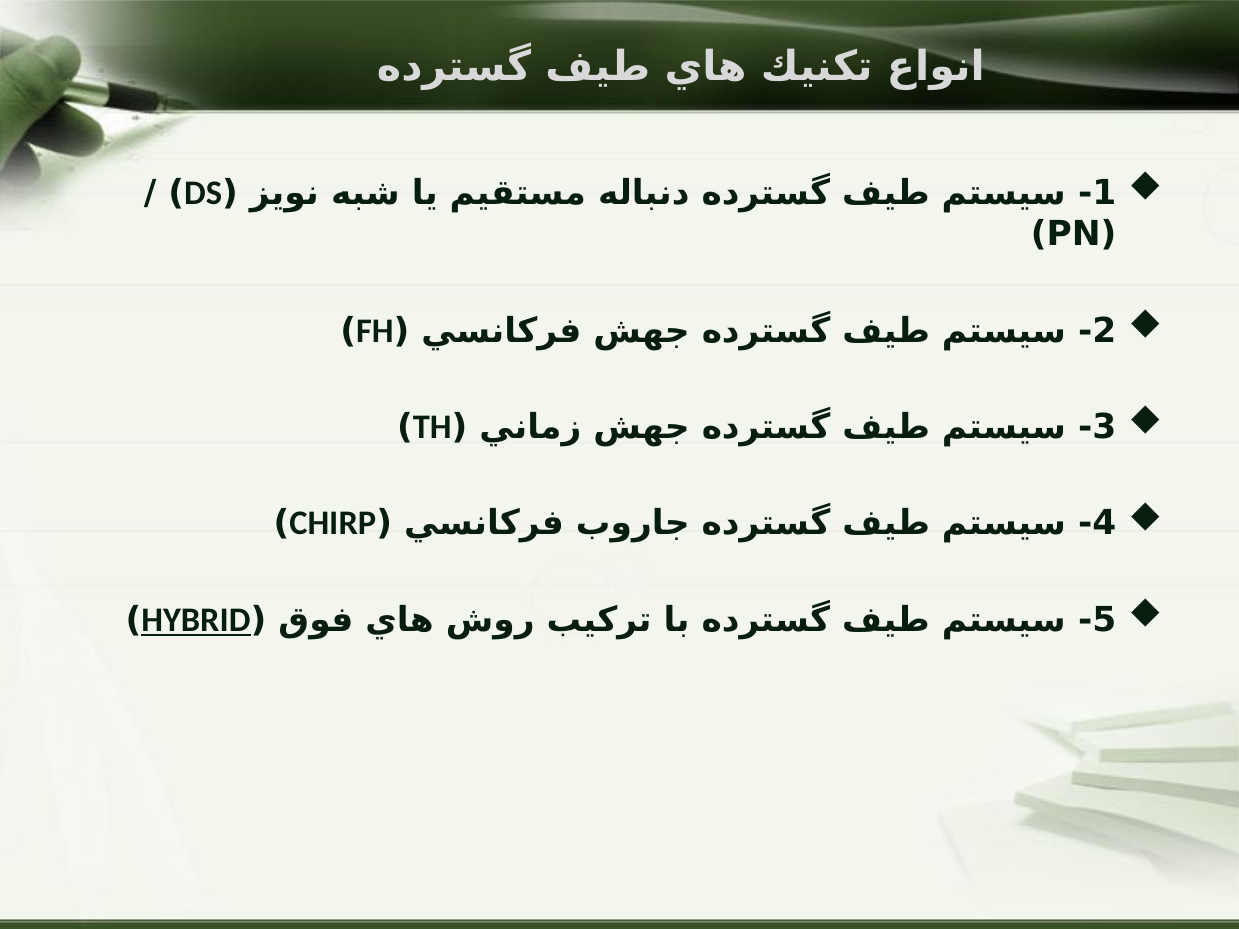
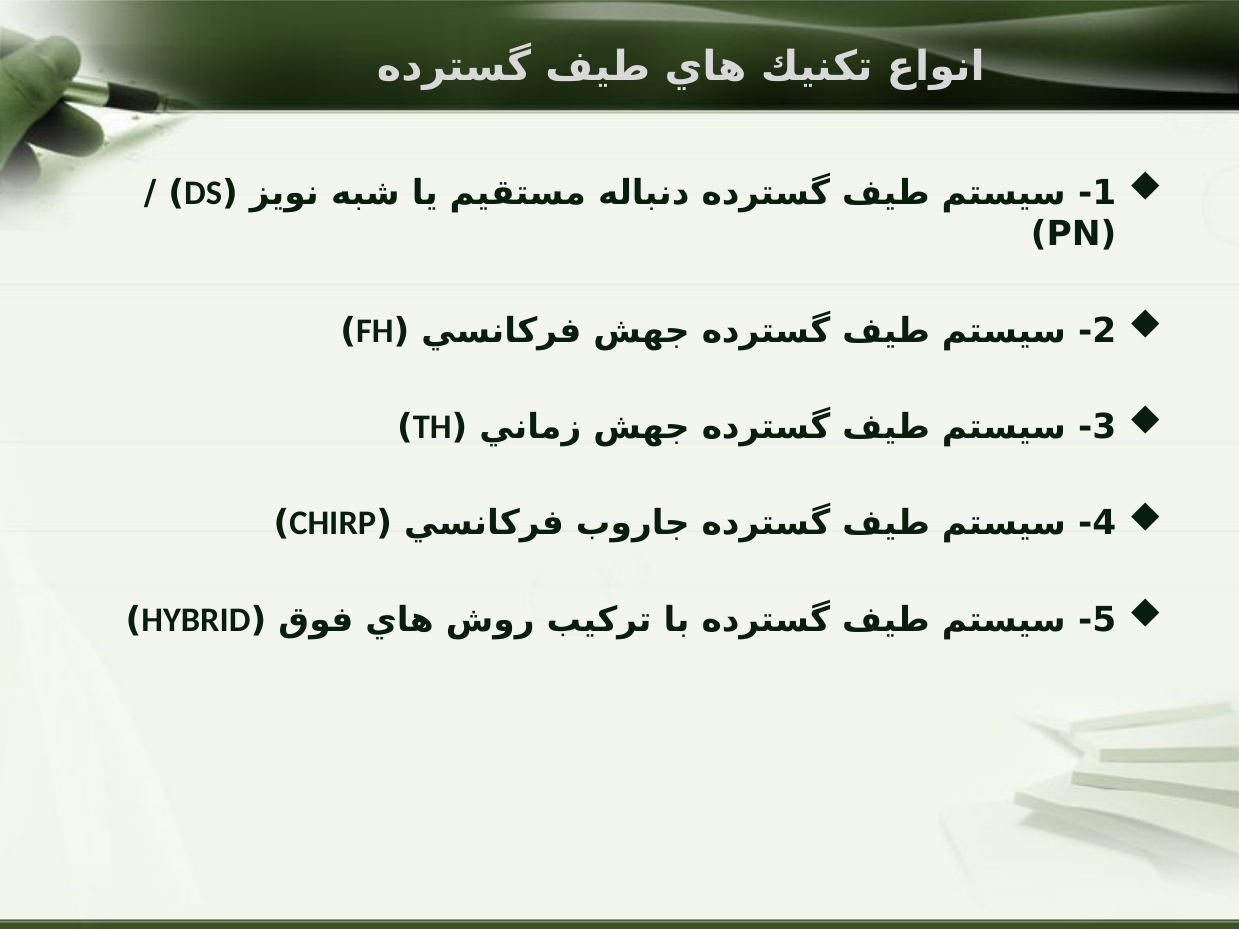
HYBRID underline: present -> none
